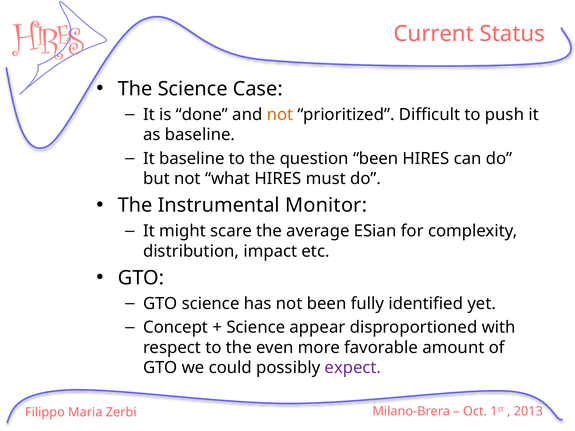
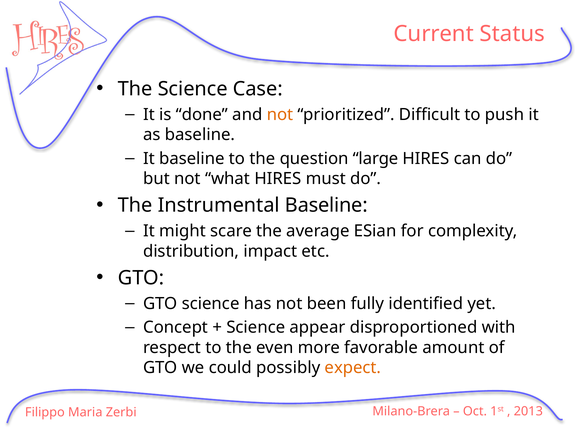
question been: been -> large
Instrumental Monitor: Monitor -> Baseline
expect colour: purple -> orange
